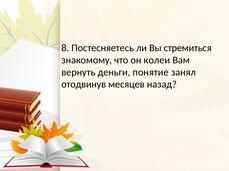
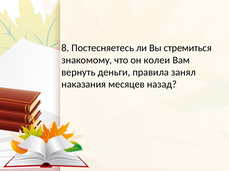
понятие: понятие -> правила
отодвинув: отодвинув -> наказания
